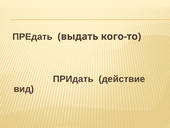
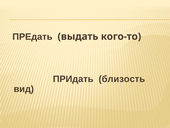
действие: действие -> близость
